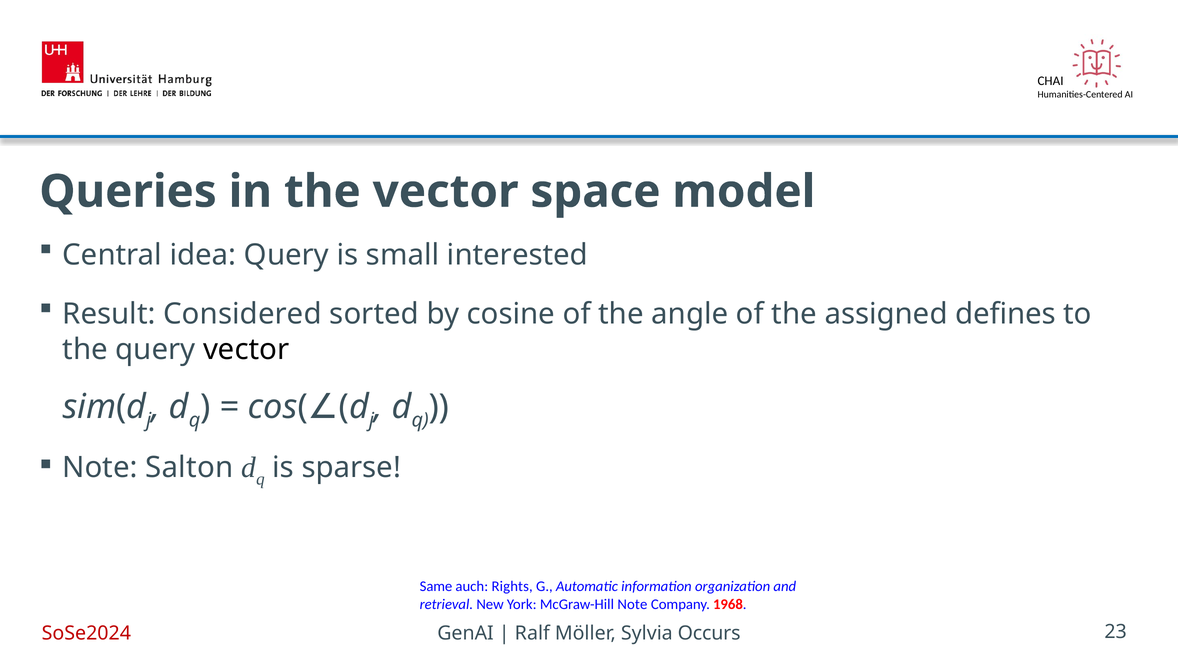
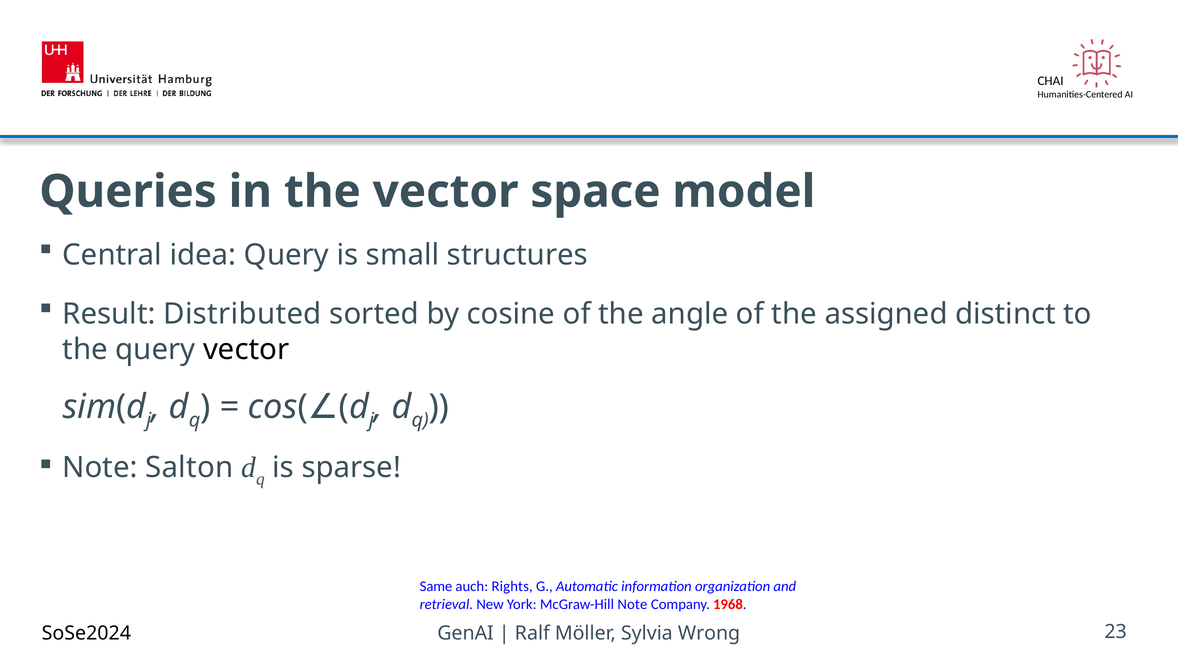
interested: interested -> structures
Considered: Considered -> Distributed
defines: defines -> distinct
SoSe2024 colour: red -> black
Occurs: Occurs -> Wrong
